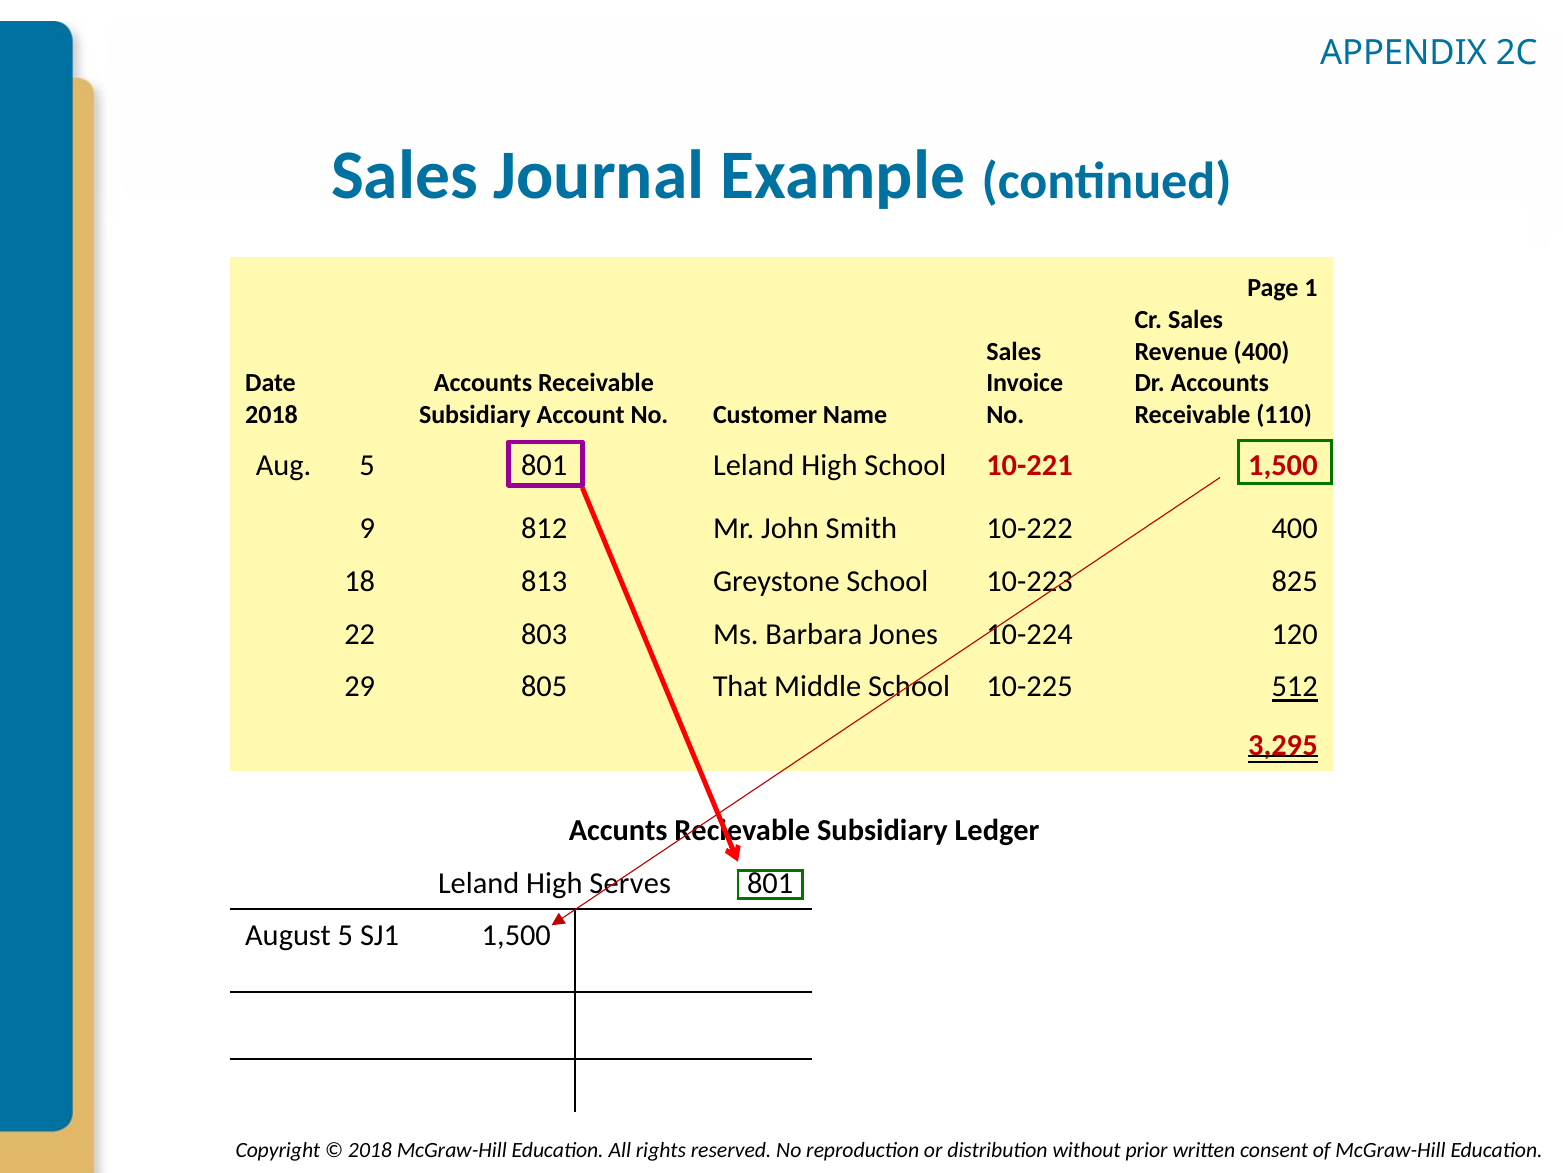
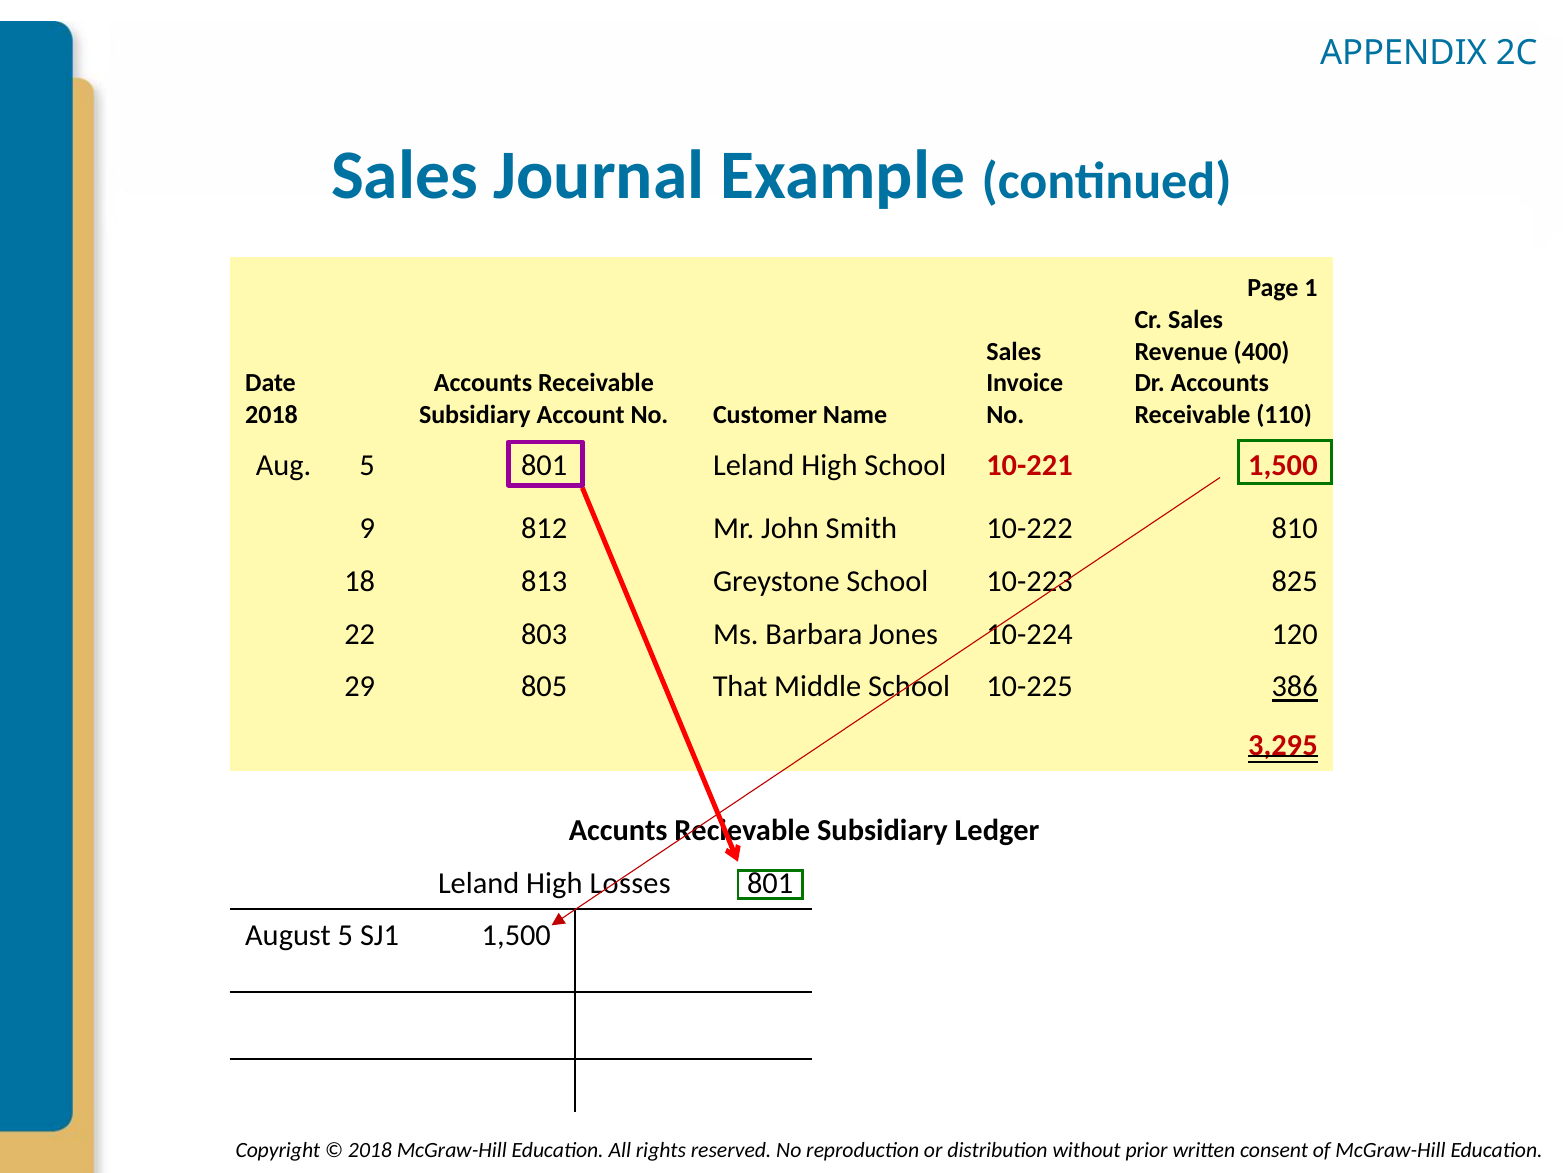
10-222 400: 400 -> 810
512: 512 -> 386
Serves: Serves -> Losses
